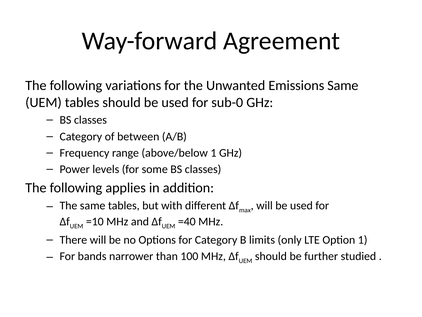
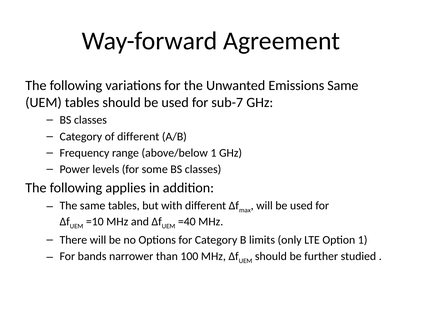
sub-0: sub-0 -> sub-7
of between: between -> different
